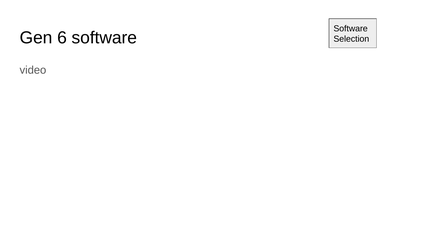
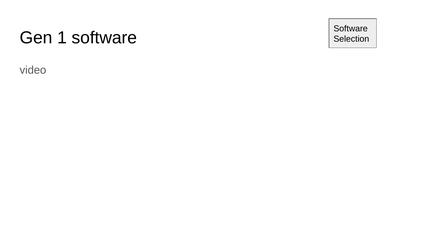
6: 6 -> 1
